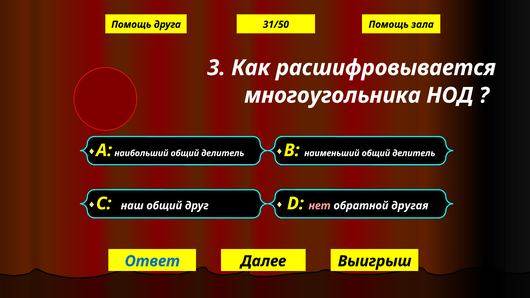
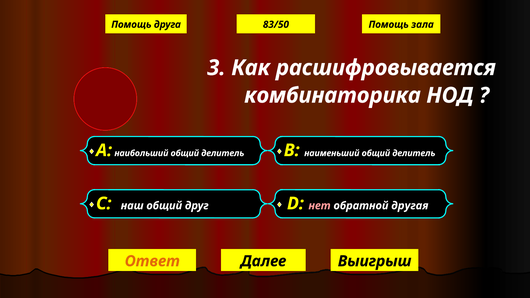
31/50: 31/50 -> 83/50
многоугольника: многоугольника -> комбинаторика
Ответ colour: blue -> orange
